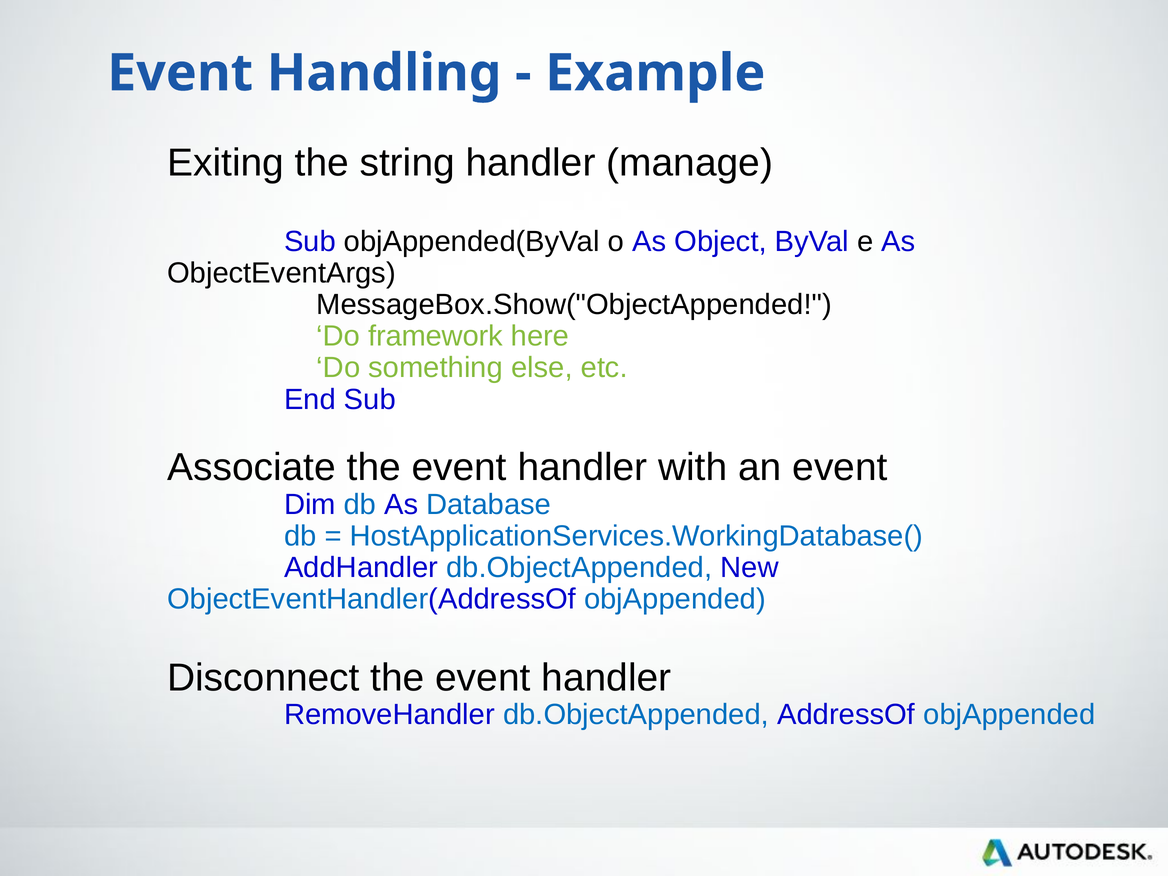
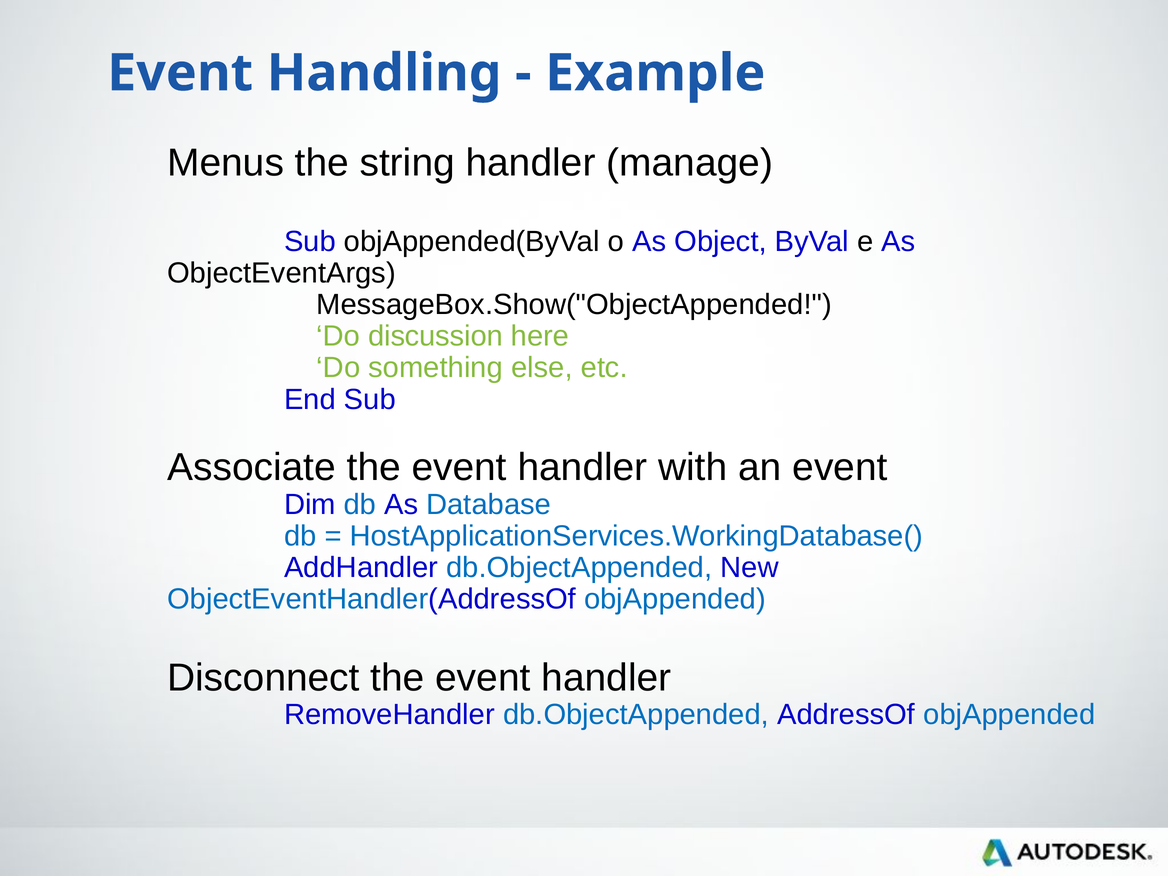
Exiting: Exiting -> Menus
framework: framework -> discussion
